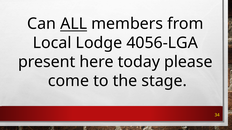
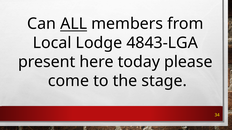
4056-LGA: 4056-LGA -> 4843-LGA
